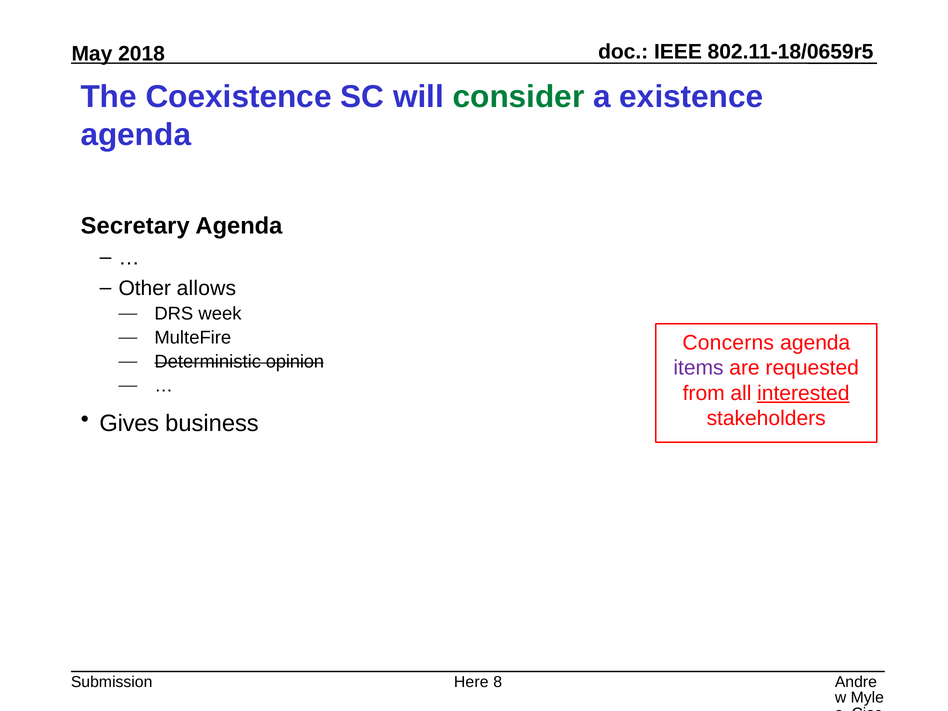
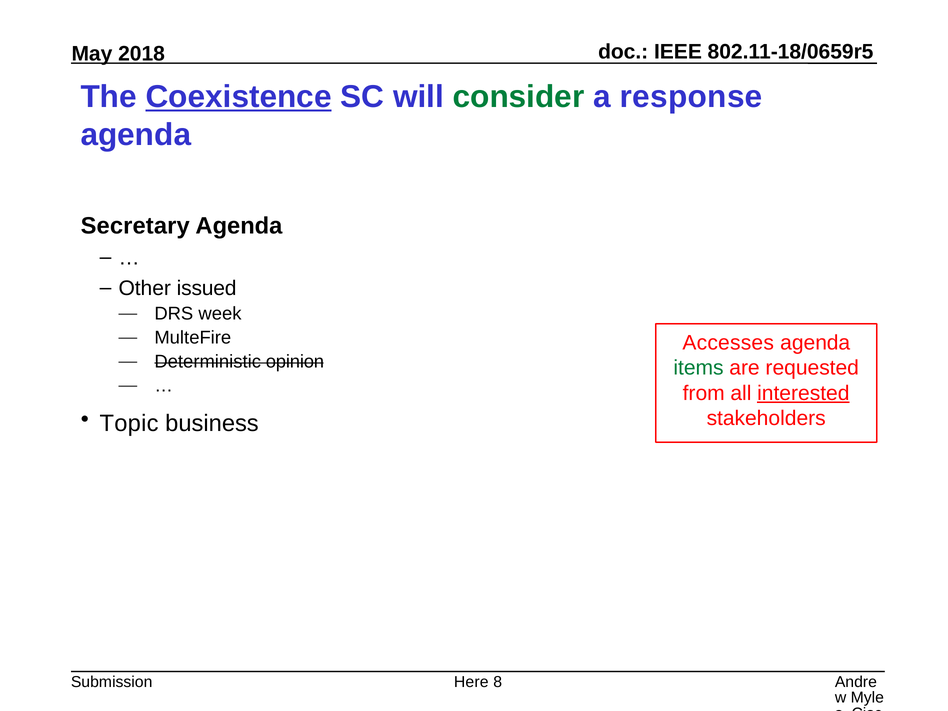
Coexistence underline: none -> present
existence: existence -> response
allows: allows -> issued
Concerns: Concerns -> Accesses
items colour: purple -> green
Gives: Gives -> Topic
